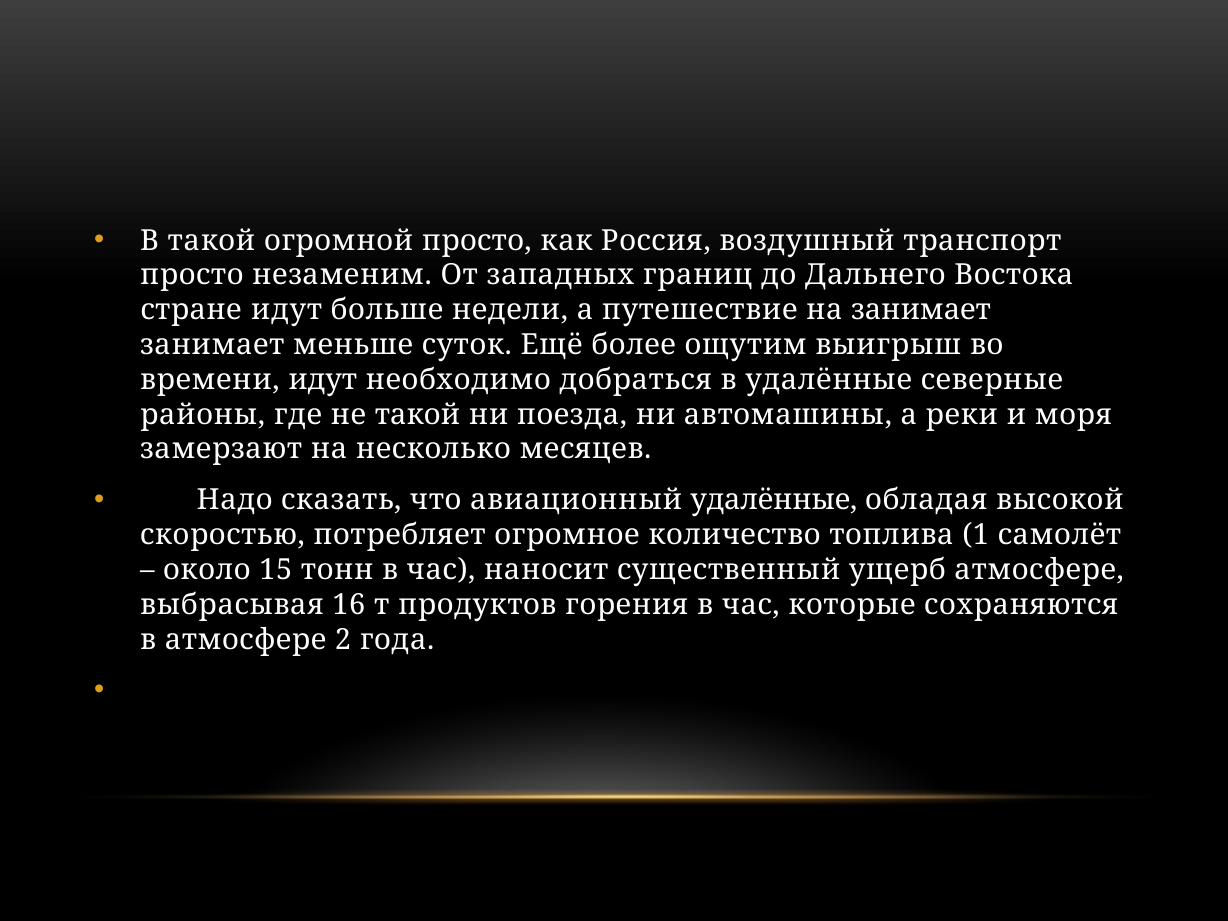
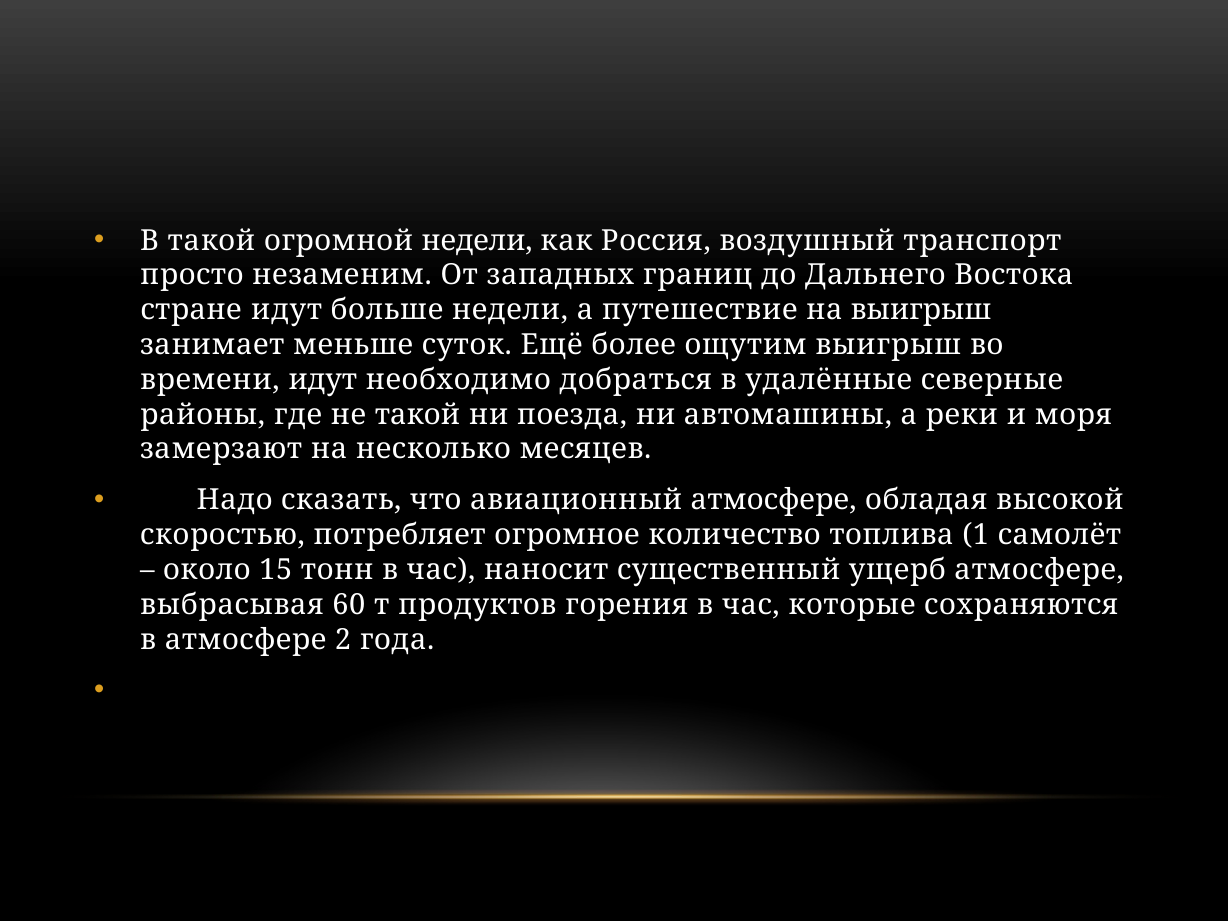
огромной просто: просто -> недели
на занимает: занимает -> выигрыш
авиационный удалённые: удалённые -> атмосфере
16: 16 -> 60
